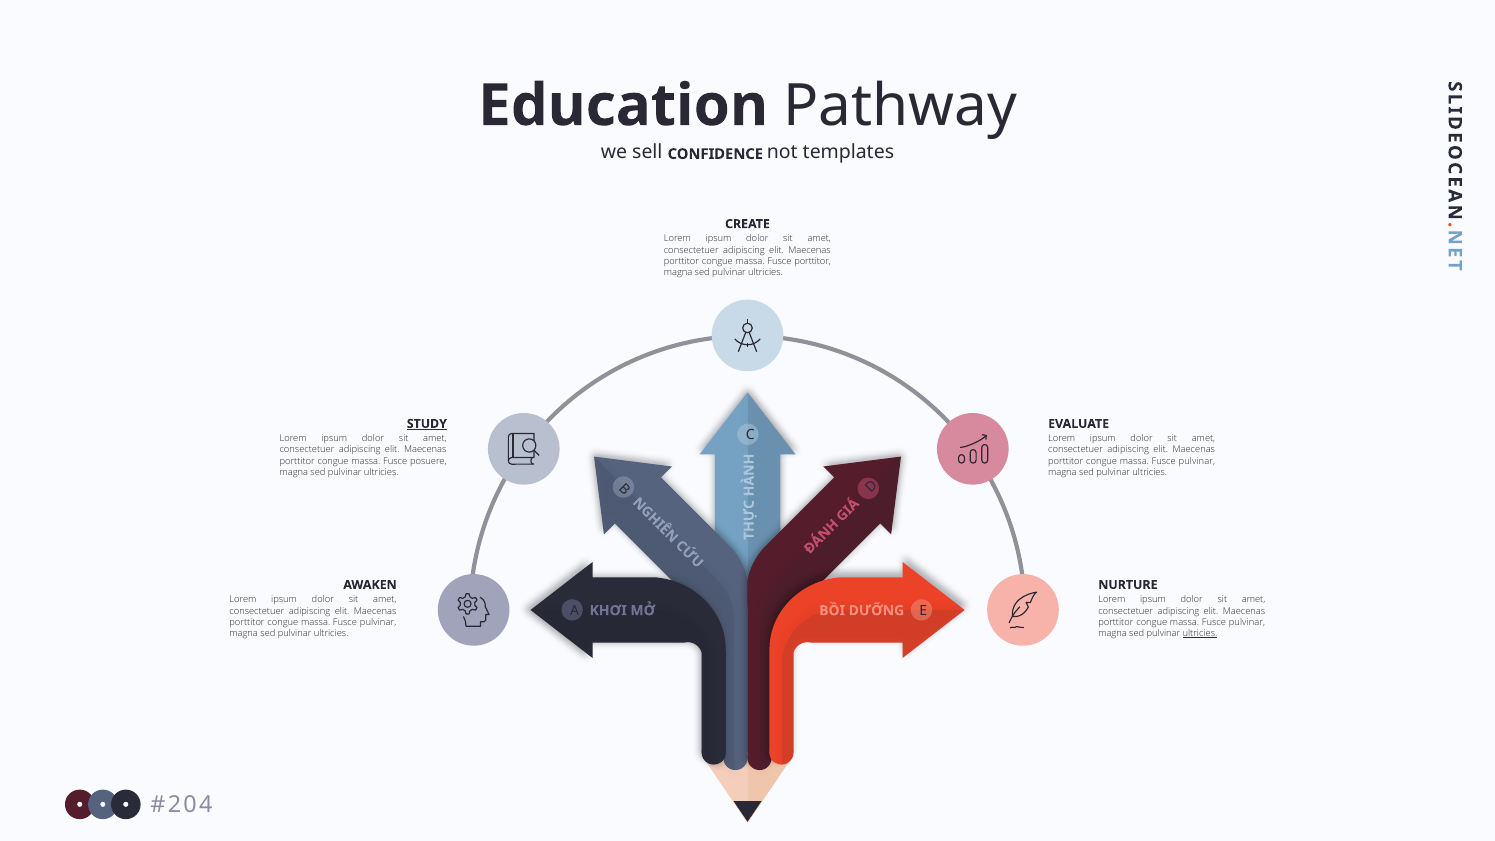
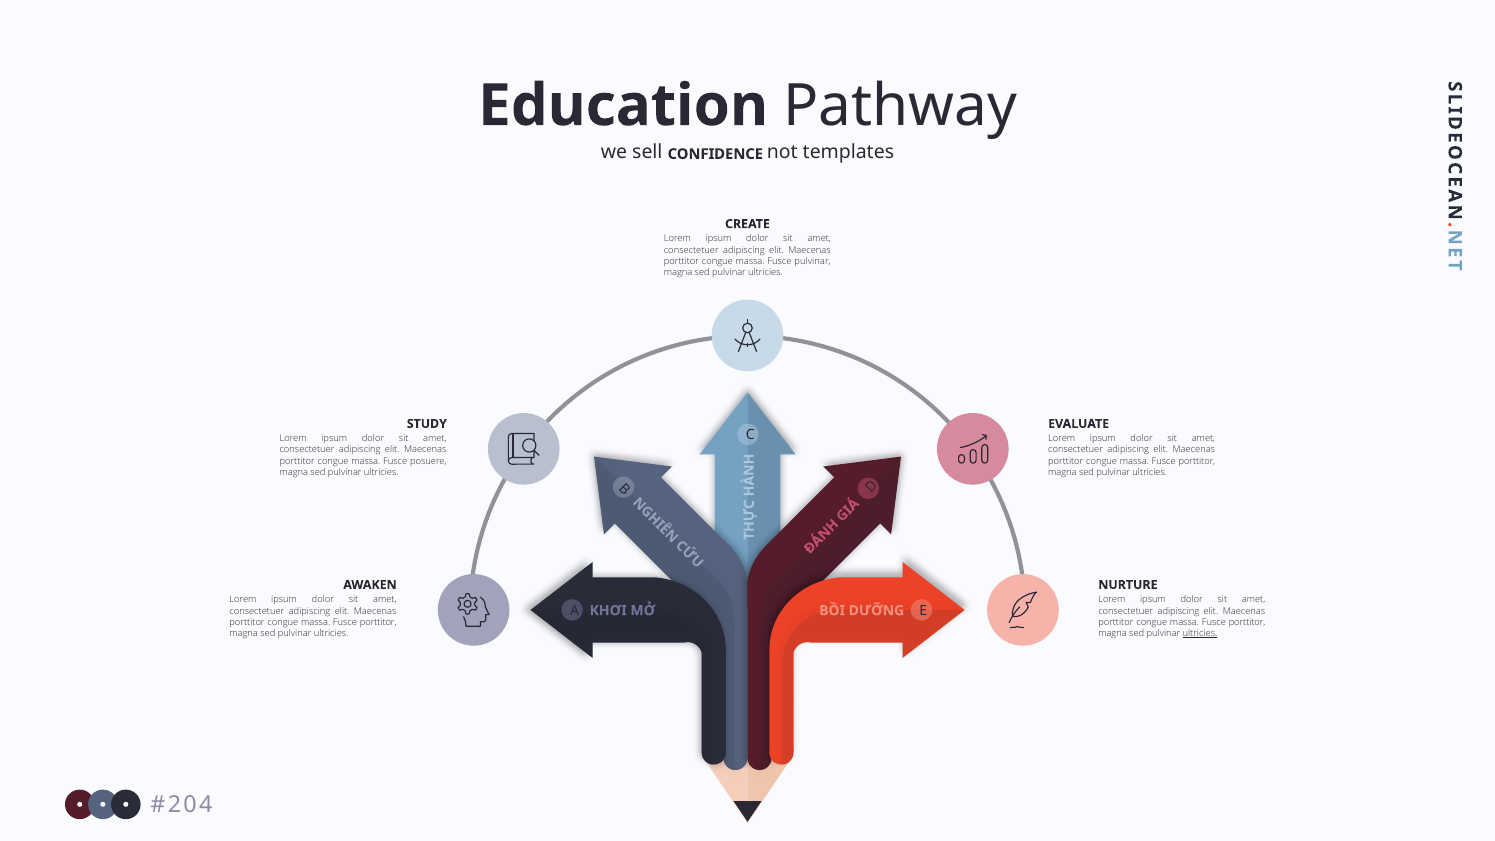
Fusce porttitor: porttitor -> pulvinar
STUDY underline: present -> none
pulvinar at (1197, 461): pulvinar -> porttitor
pulvinar at (378, 622): pulvinar -> porttitor
pulvinar at (1247, 622): pulvinar -> porttitor
